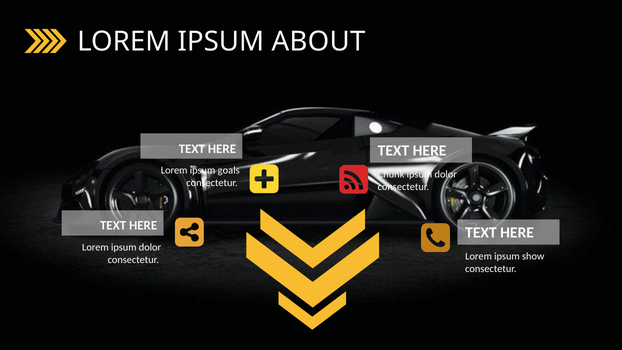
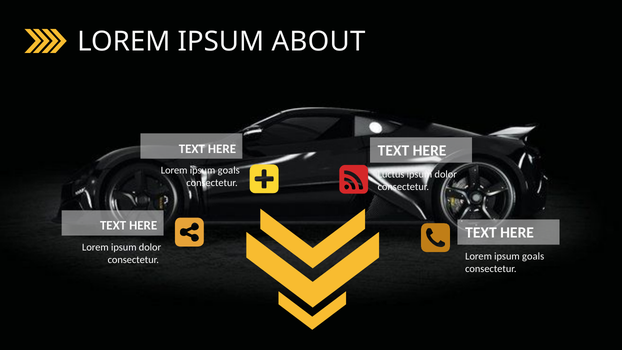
Chunk: Chunk -> Luctus
show at (533, 256): show -> goals
